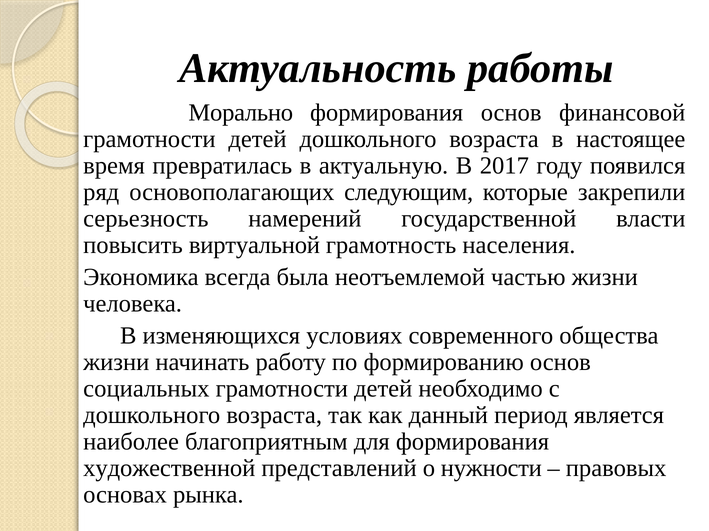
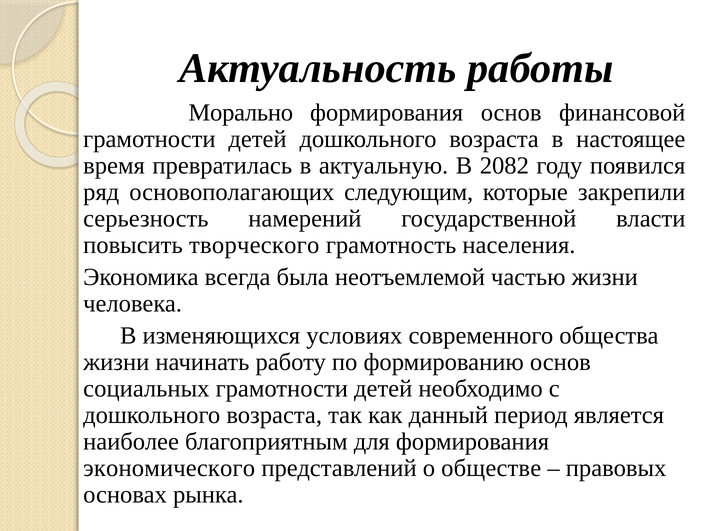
2017: 2017 -> 2082
виртуальной: виртуальной -> творческого
художественной: художественной -> экономического
нужности: нужности -> обществе
